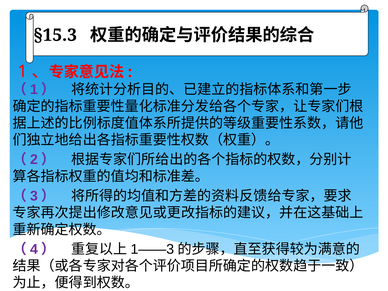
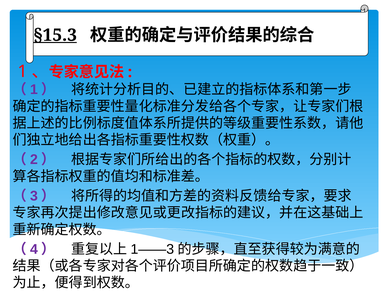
§15.3 underline: none -> present
